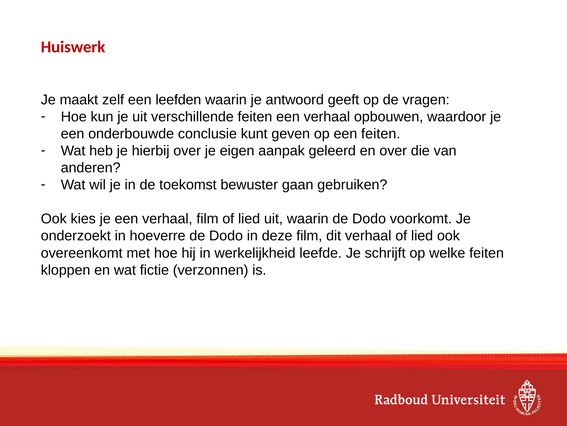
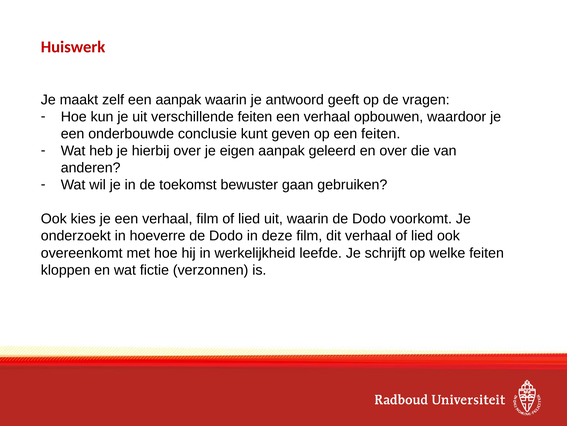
een leefden: leefden -> aanpak
